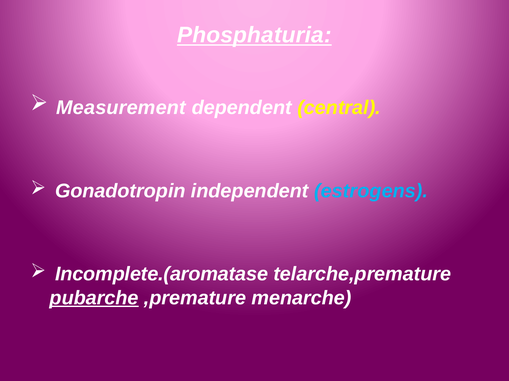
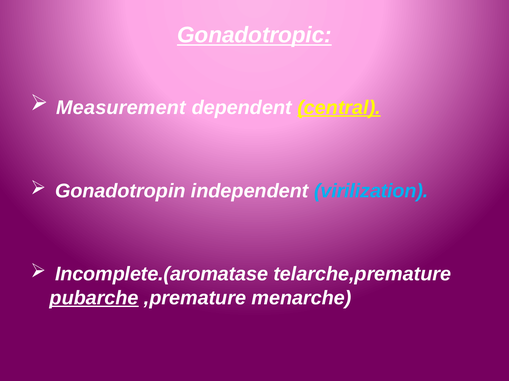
Phosphaturia: Phosphaturia -> Gonadotropic
central underline: none -> present
estrogens: estrogens -> virilization
